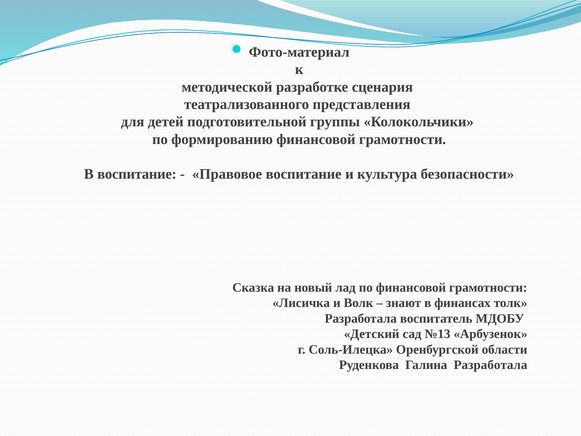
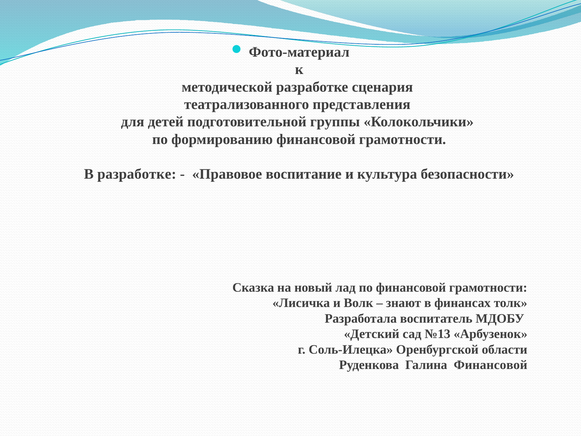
В воспитание: воспитание -> разработке
Галина Разработала: Разработала -> Финансовой
